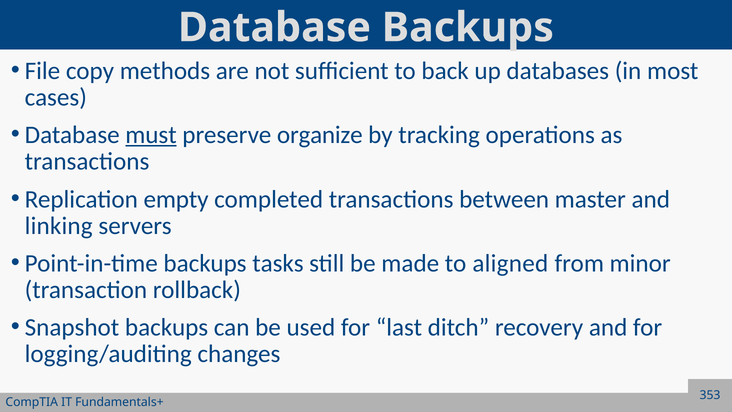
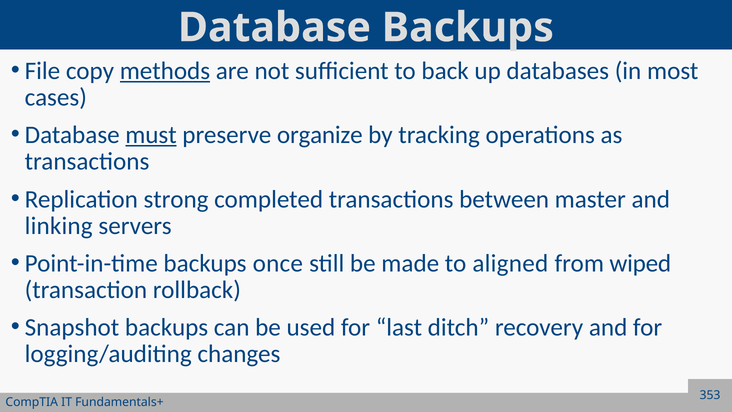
methods underline: none -> present
empty: empty -> strong
tasks: tasks -> once
minor: minor -> wiped
